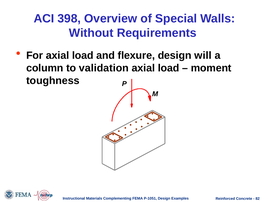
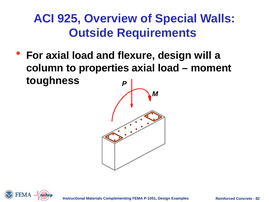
398: 398 -> 925
Without: Without -> Outside
validation: validation -> properties
